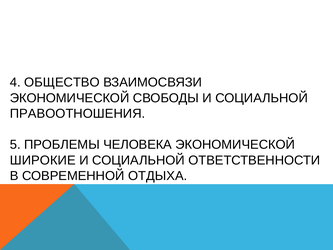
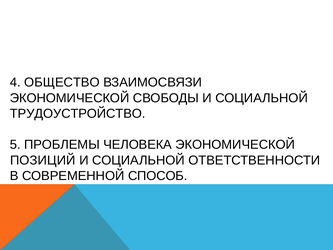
ПРАВООТНОШЕНИЯ: ПРАВООТНОШЕНИЯ -> ТРУДОУСТРОЙСТВО
ШИРОКИЕ: ШИРОКИЕ -> ПОЗИЦИЙ
ОТДЫХА: ОТДЫХА -> СПОСОБ
